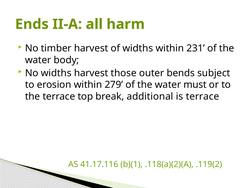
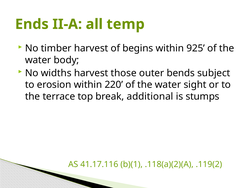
harm: harm -> temp
of widths: widths -> begins
231: 231 -> 925
279: 279 -> 220
must: must -> sight
is terrace: terrace -> stumps
